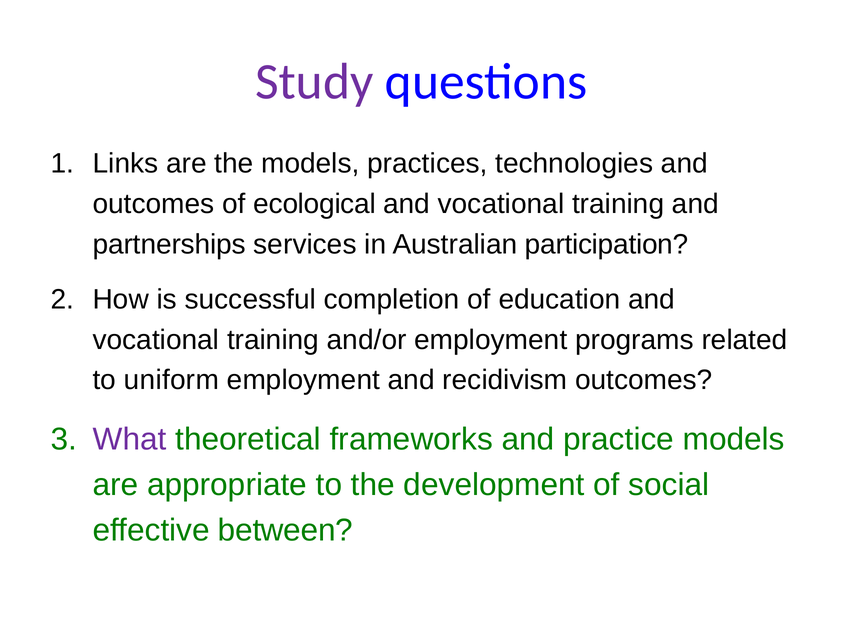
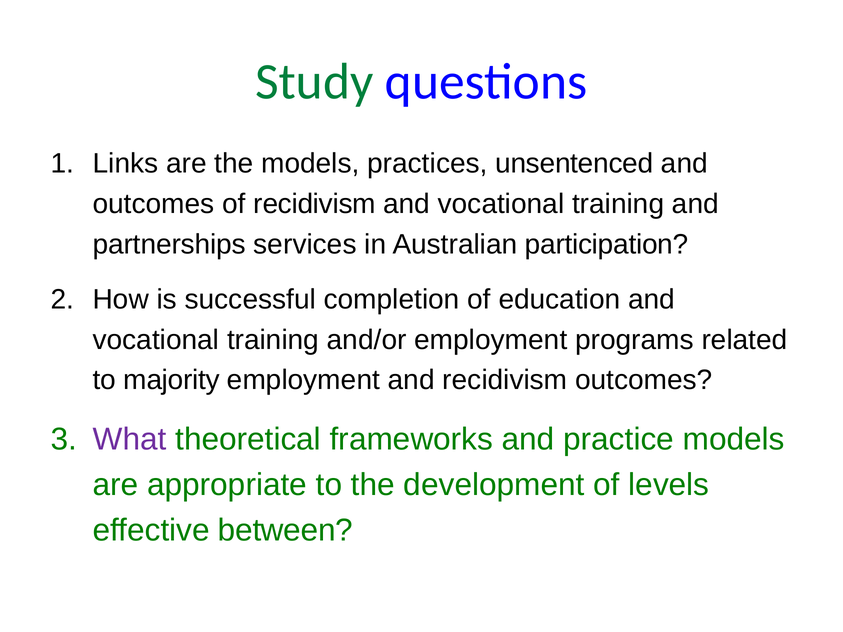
Study colour: purple -> green
technologies: technologies -> unsentenced
of ecological: ecological -> recidivism
uniform: uniform -> majority
social: social -> levels
